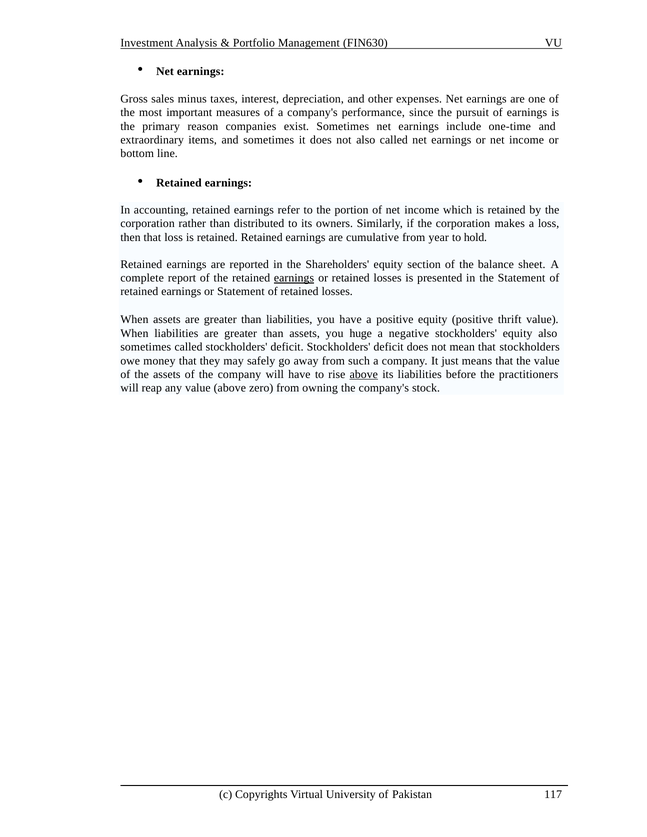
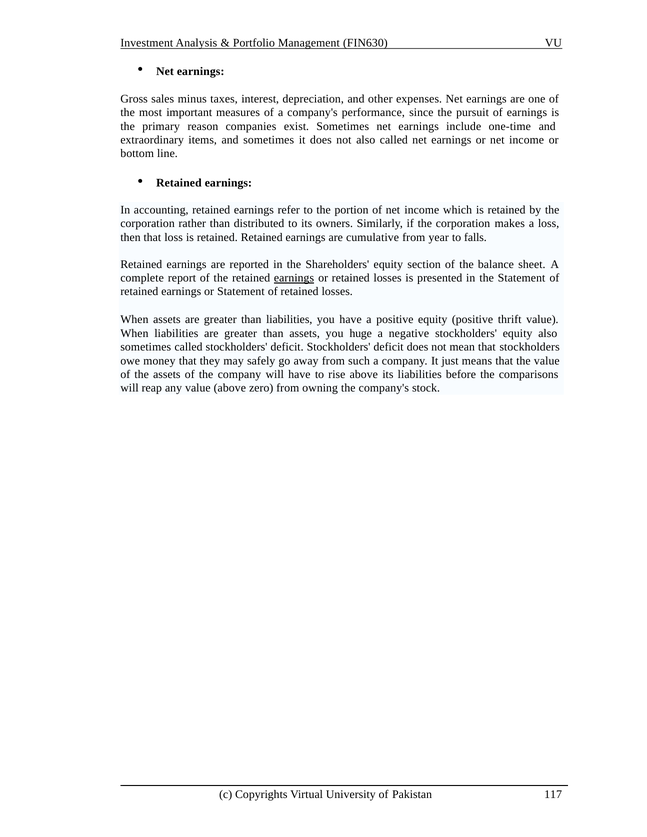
hold: hold -> falls
above at (364, 375) underline: present -> none
practitioners: practitioners -> comparisons
